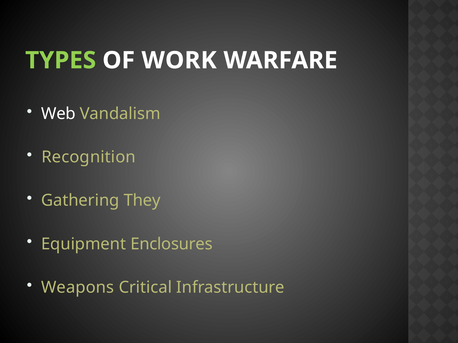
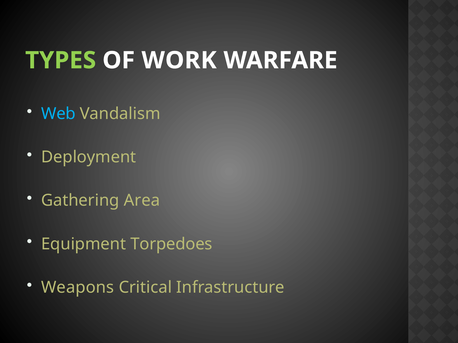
Web colour: white -> light blue
Recognition: Recognition -> Deployment
They: They -> Area
Enclosures: Enclosures -> Torpedoes
